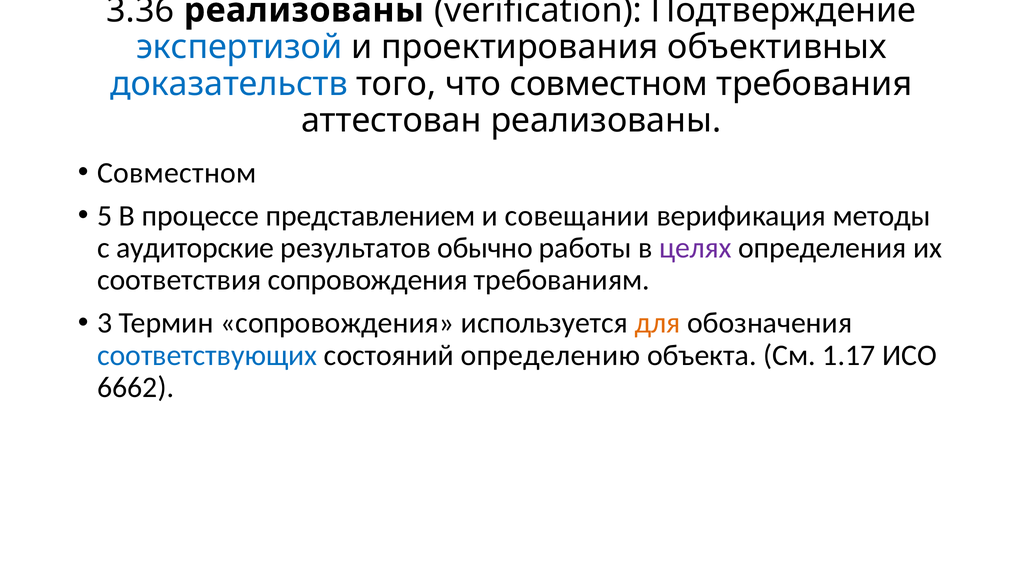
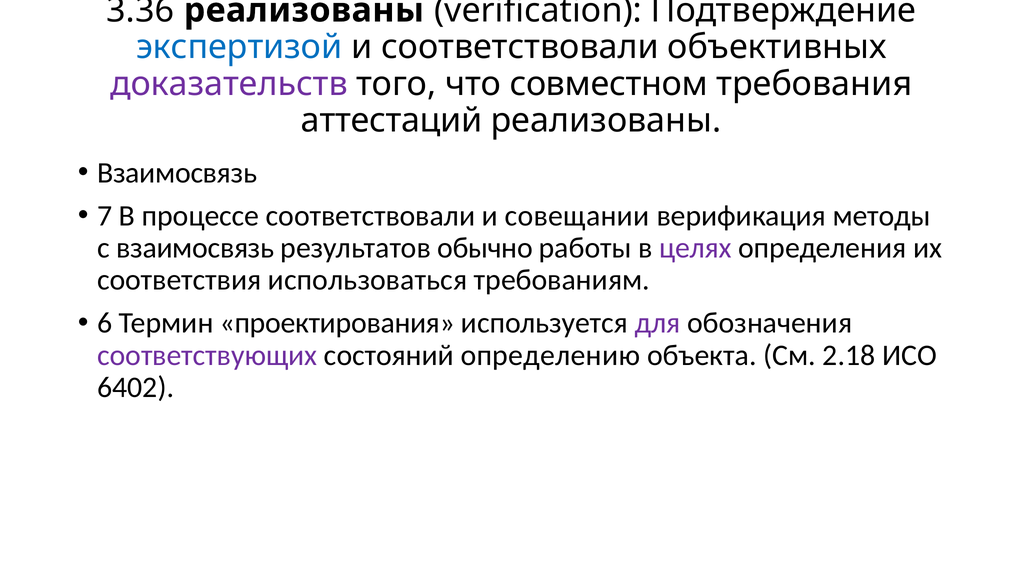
и проектирования: проектирования -> соответствовали
доказательств colour: blue -> purple
аттестован: аттестован -> аттестаций
Совместном at (177, 173): Совместном -> Взаимосвязь
5: 5 -> 7
процессе представлением: представлением -> соответствовали
с аудиторские: аудиторские -> взаимосвязь
соответствия сопровождения: сопровождения -> использоваться
3: 3 -> 6
Термин сопровождения: сопровождения -> проектирования
для colour: orange -> purple
соответствующих colour: blue -> purple
1.17: 1.17 -> 2.18
6662: 6662 -> 6402
